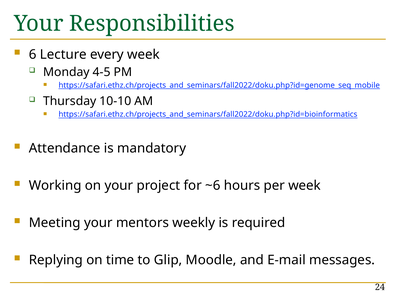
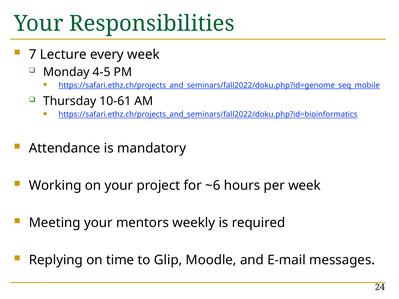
6: 6 -> 7
10-10: 10-10 -> 10-61
